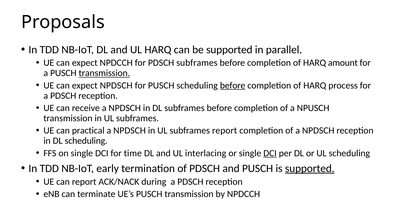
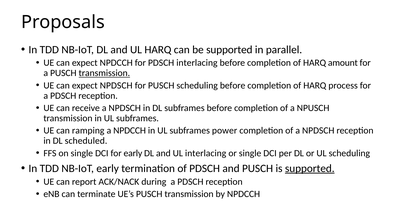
PDSCH subframes: subframes -> interlacing
before at (233, 86) underline: present -> none
practical: practical -> ramping
NPDSCH at (130, 131): NPDSCH -> NPDCCH
subframes report: report -> power
DL scheduling: scheduling -> scheduled
for time: time -> early
DCI at (270, 153) underline: present -> none
